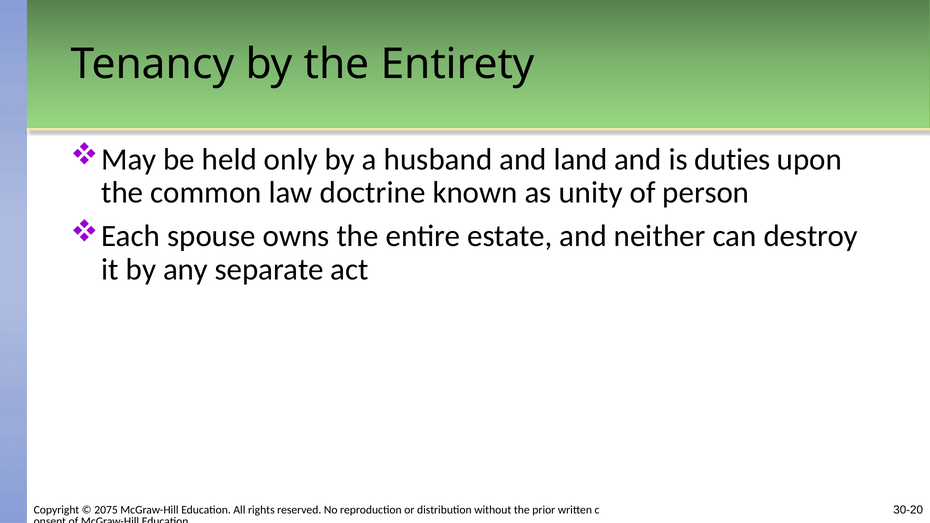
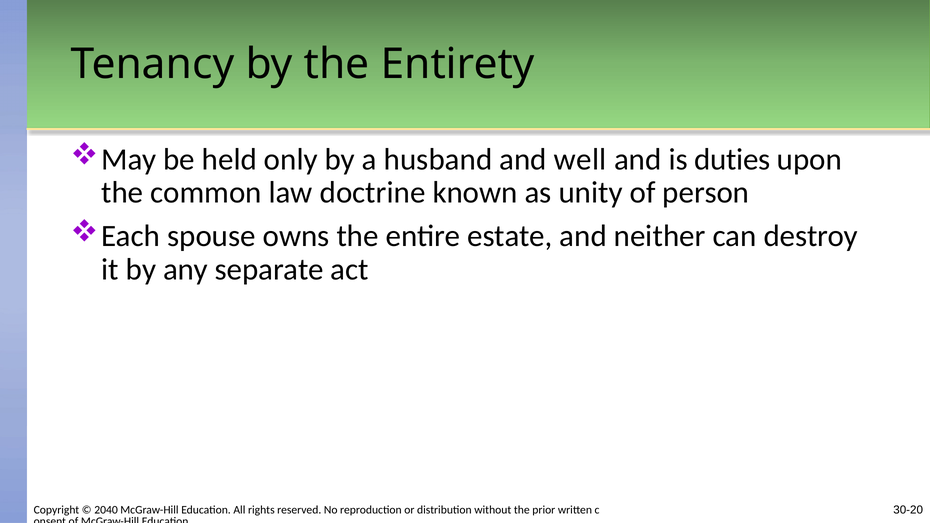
land: land -> well
2075: 2075 -> 2040
